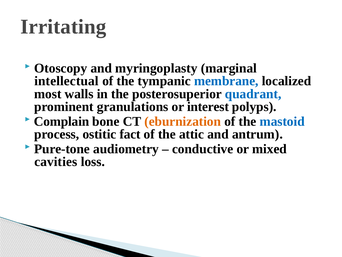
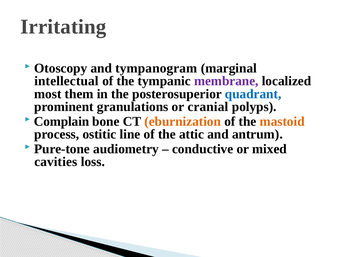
myringoplasty: myringoplasty -> tympanogram
membrane colour: blue -> purple
walls: walls -> them
interest: interest -> cranial
mastoid colour: blue -> orange
fact: fact -> line
